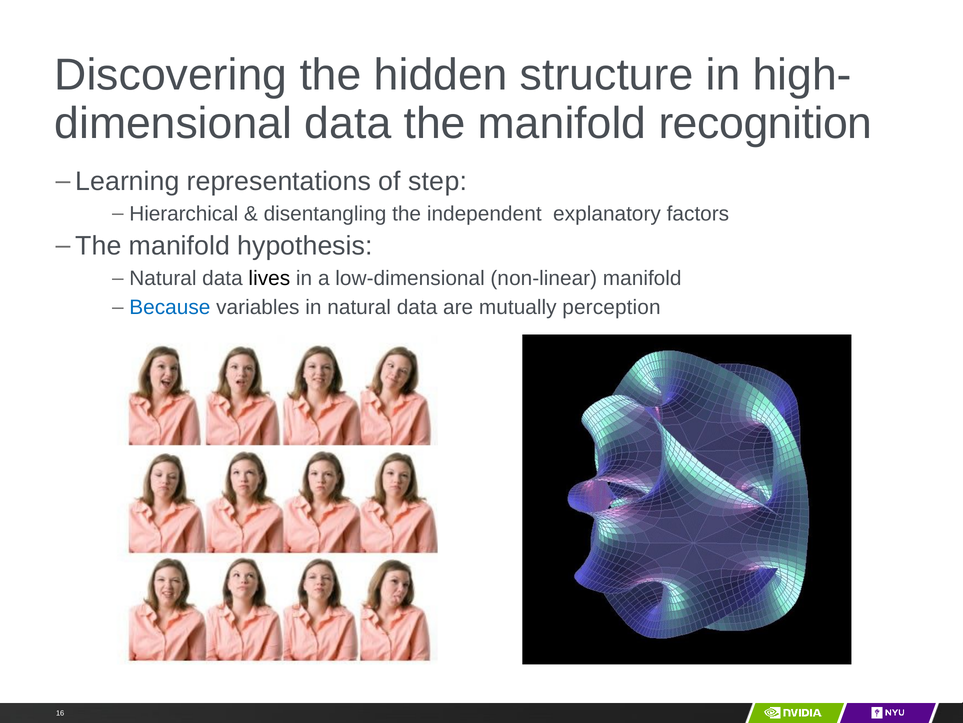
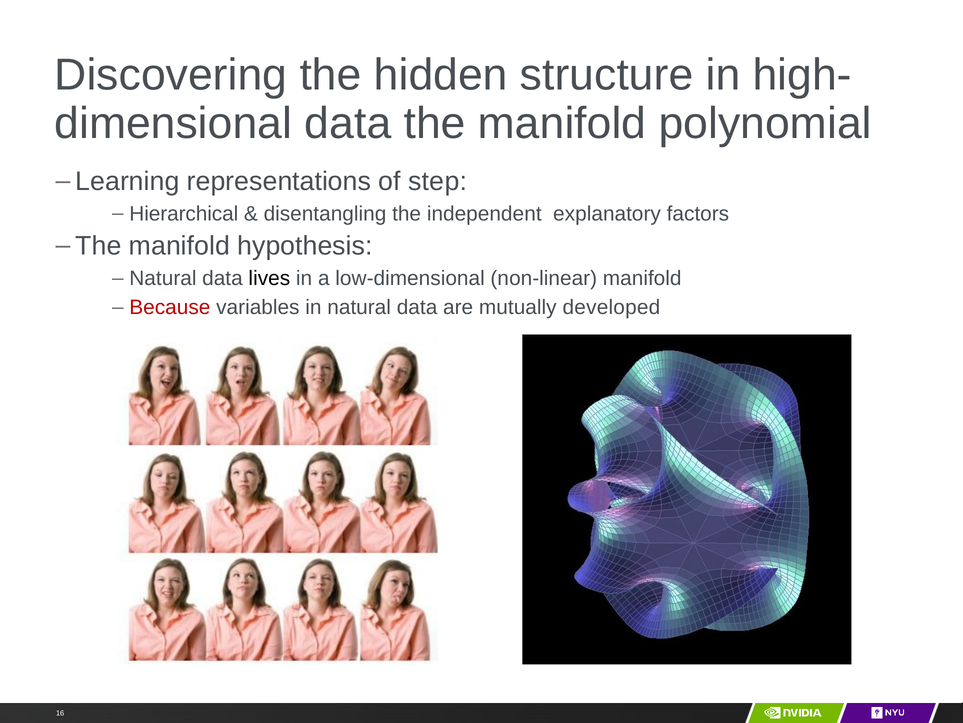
recognition: recognition -> polynomial
Because colour: blue -> red
perception: perception -> developed
